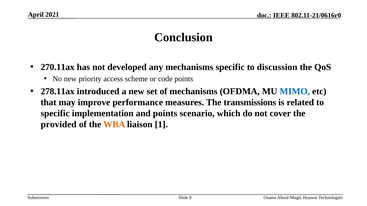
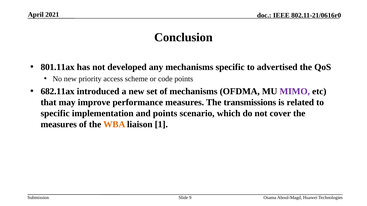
270.11ax: 270.11ax -> 801.11ax
discussion: discussion -> advertised
278.11ax: 278.11ax -> 682.11ax
MIMO colour: blue -> purple
provided at (59, 125): provided -> measures
